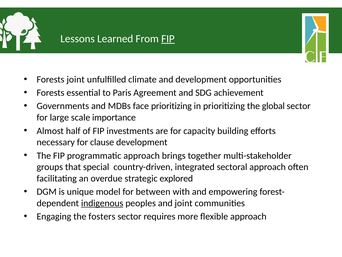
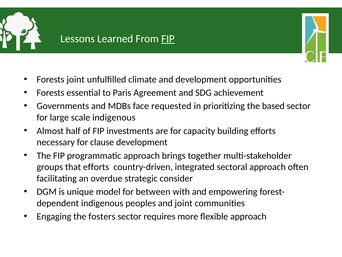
face prioritizing: prioritizing -> requested
global: global -> based
scale importance: importance -> indigenous
that special: special -> efforts
explored: explored -> consider
indigenous at (102, 203) underline: present -> none
